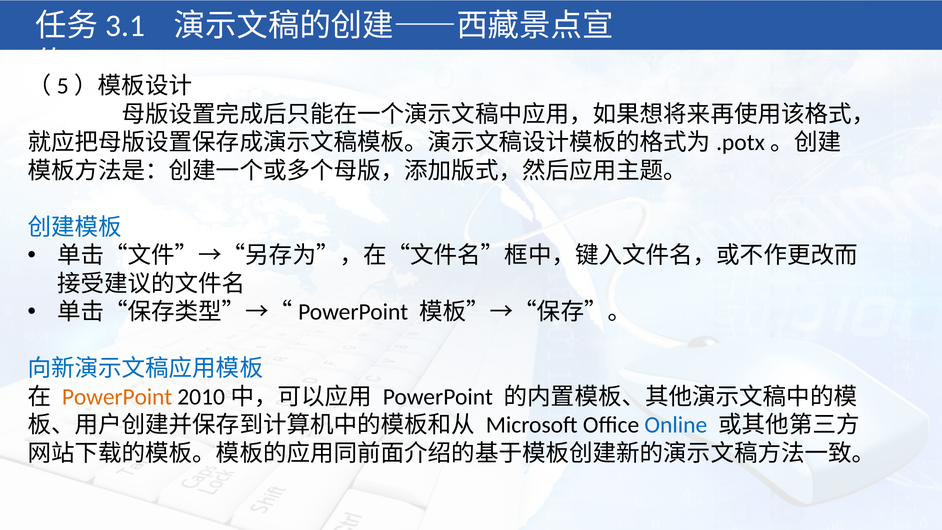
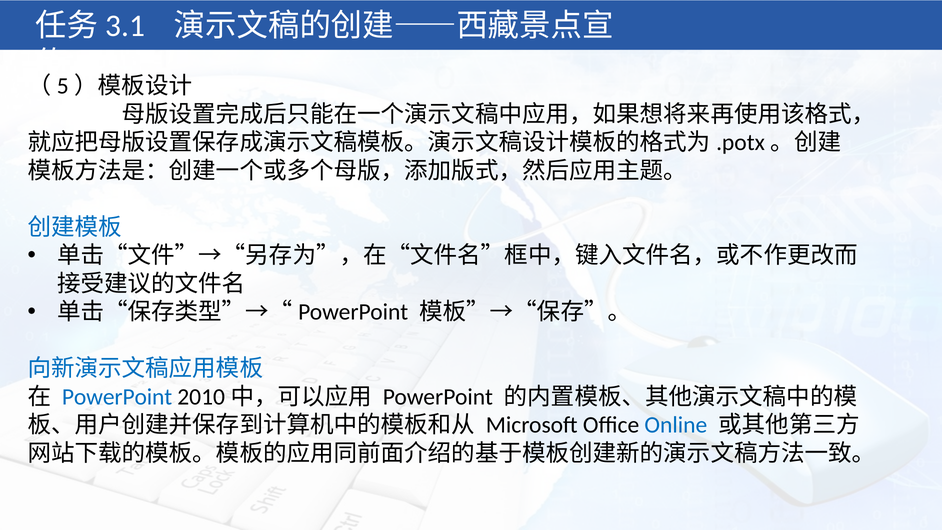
PowerPoint at (117, 397) colour: orange -> blue
